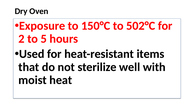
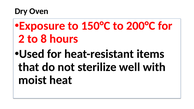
502°C: 502°C -> 200°C
5: 5 -> 8
